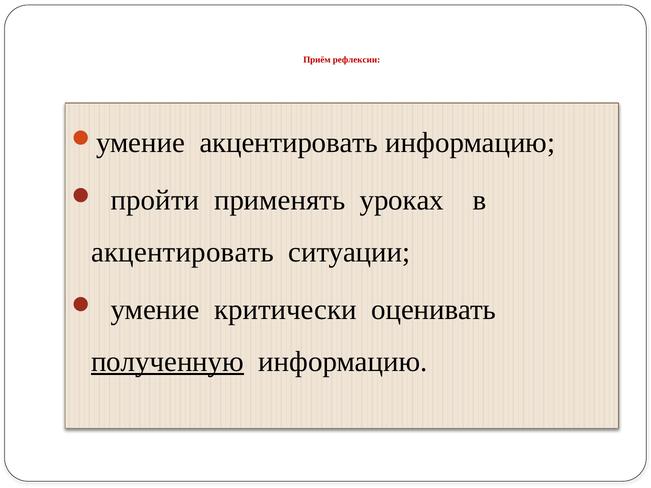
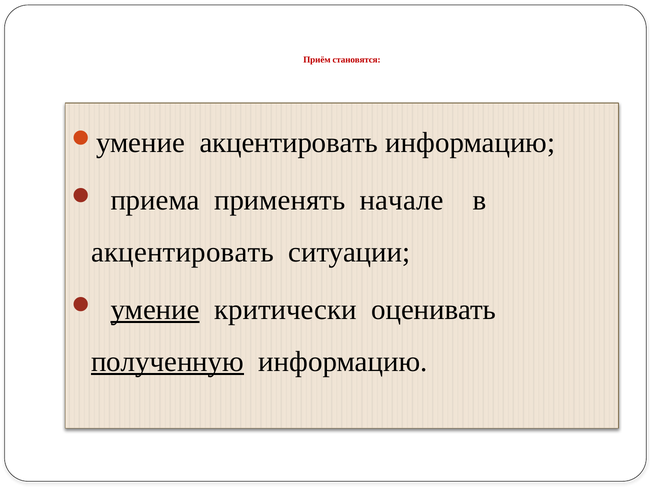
рефлексии: рефлексии -> становятся
пройти: пройти -> приема
уроках: уроках -> начале
умение underline: none -> present
